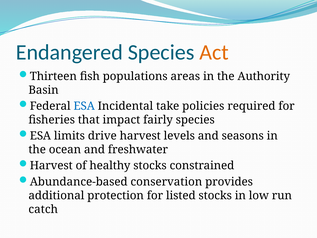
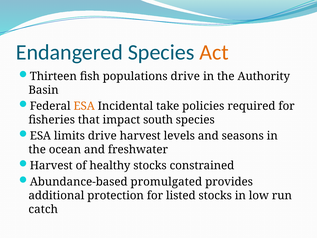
populations areas: areas -> drive
ESA at (84, 106) colour: blue -> orange
fairly: fairly -> south
conservation: conservation -> promulgated
